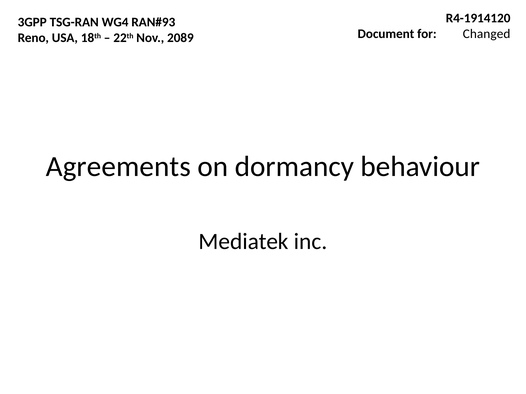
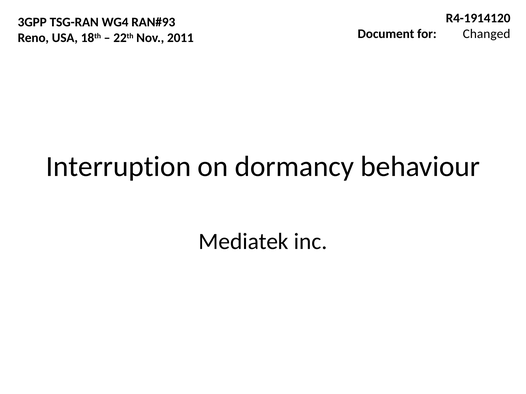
2089: 2089 -> 2011
Agreements: Agreements -> Interruption
